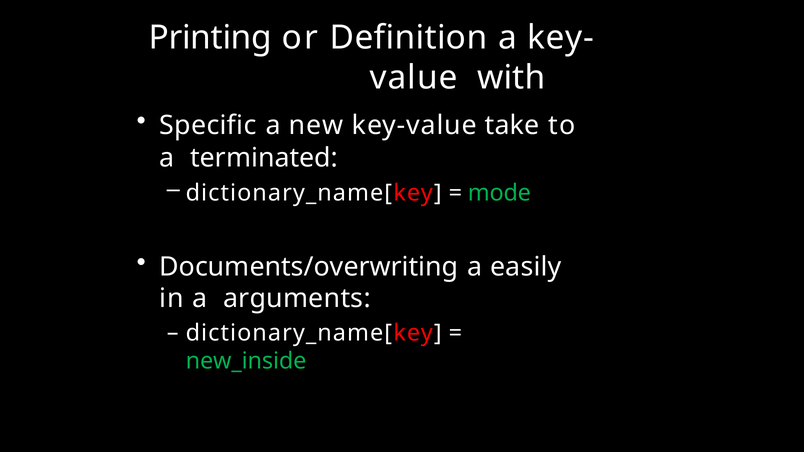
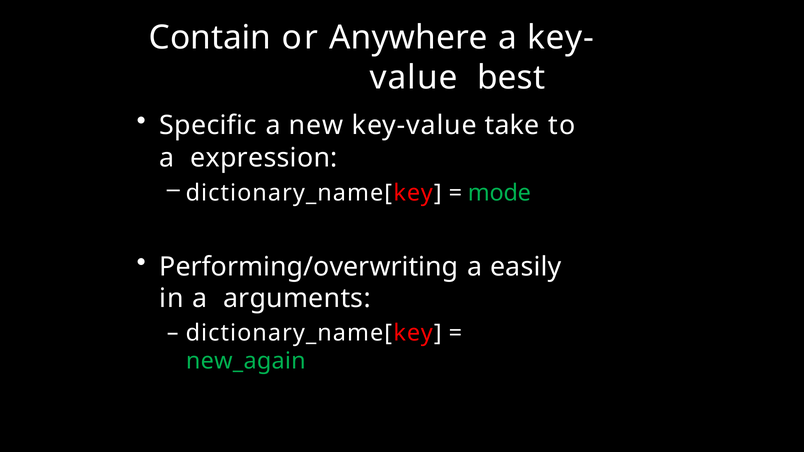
Printing: Printing -> Contain
Definition: Definition -> Anywhere
with: with -> best
terminated: terminated -> expression
Documents/overwriting: Documents/overwriting -> Performing/overwriting
new_inside: new_inside -> new_again
